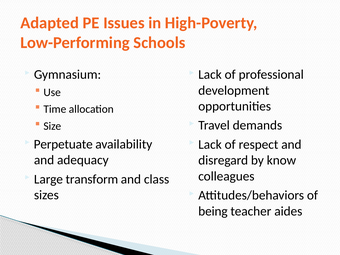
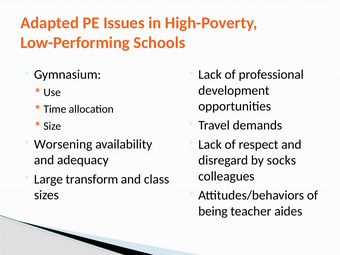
Perpetuate: Perpetuate -> Worsening
know: know -> socks
